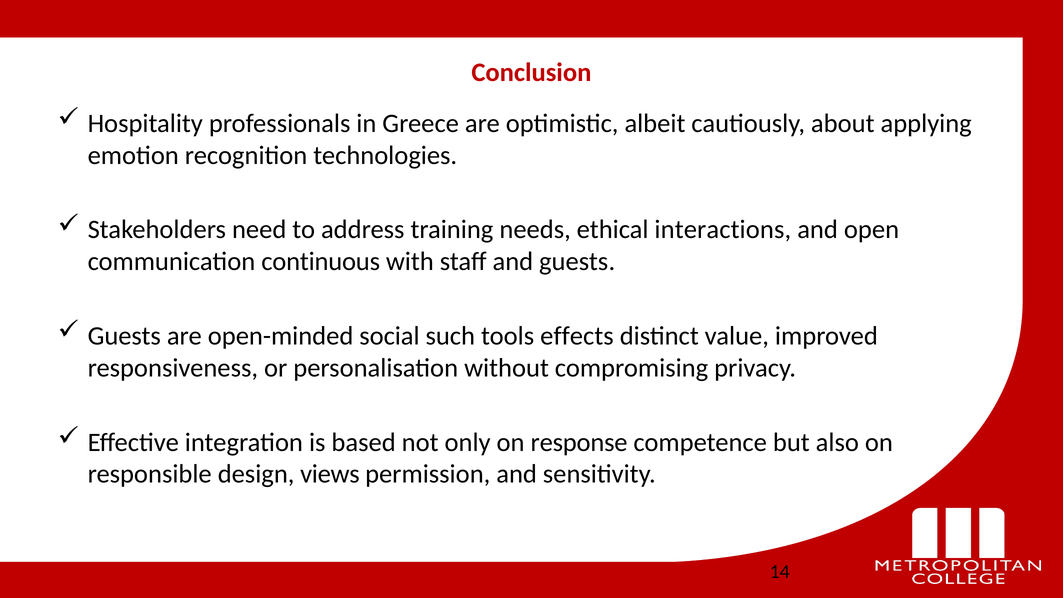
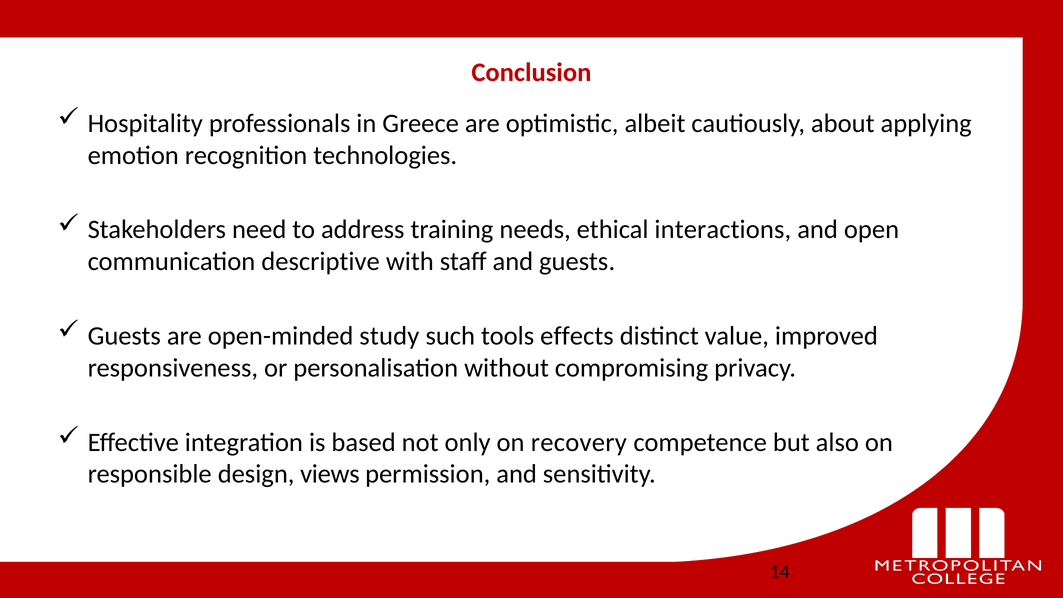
continuous: continuous -> descriptive
social: social -> study
response: response -> recovery
